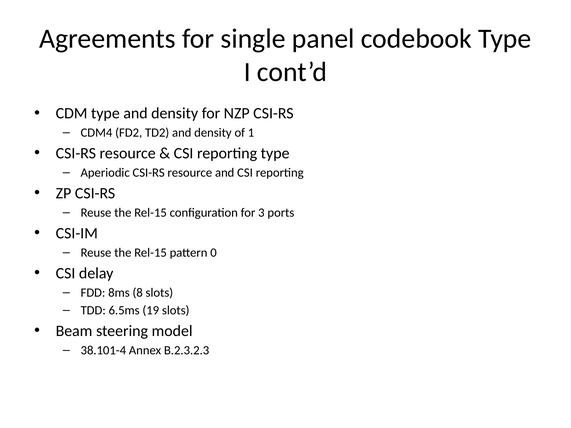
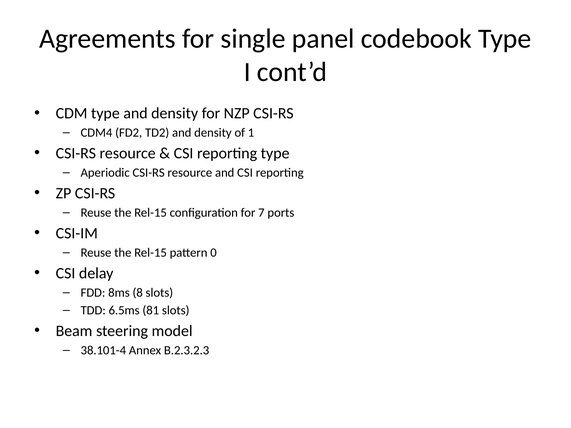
3: 3 -> 7
19: 19 -> 81
